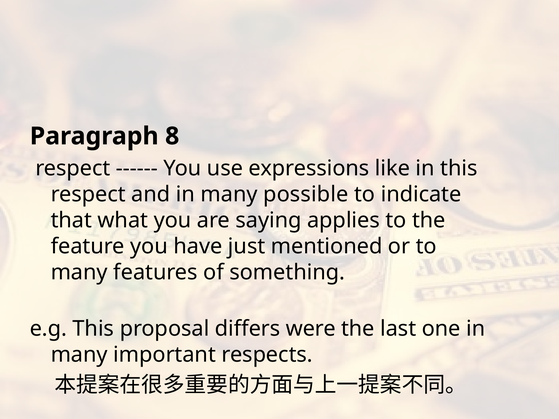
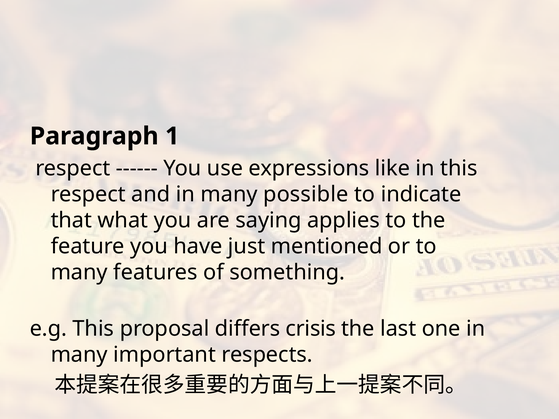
8: 8 -> 1
were: were -> crisis
